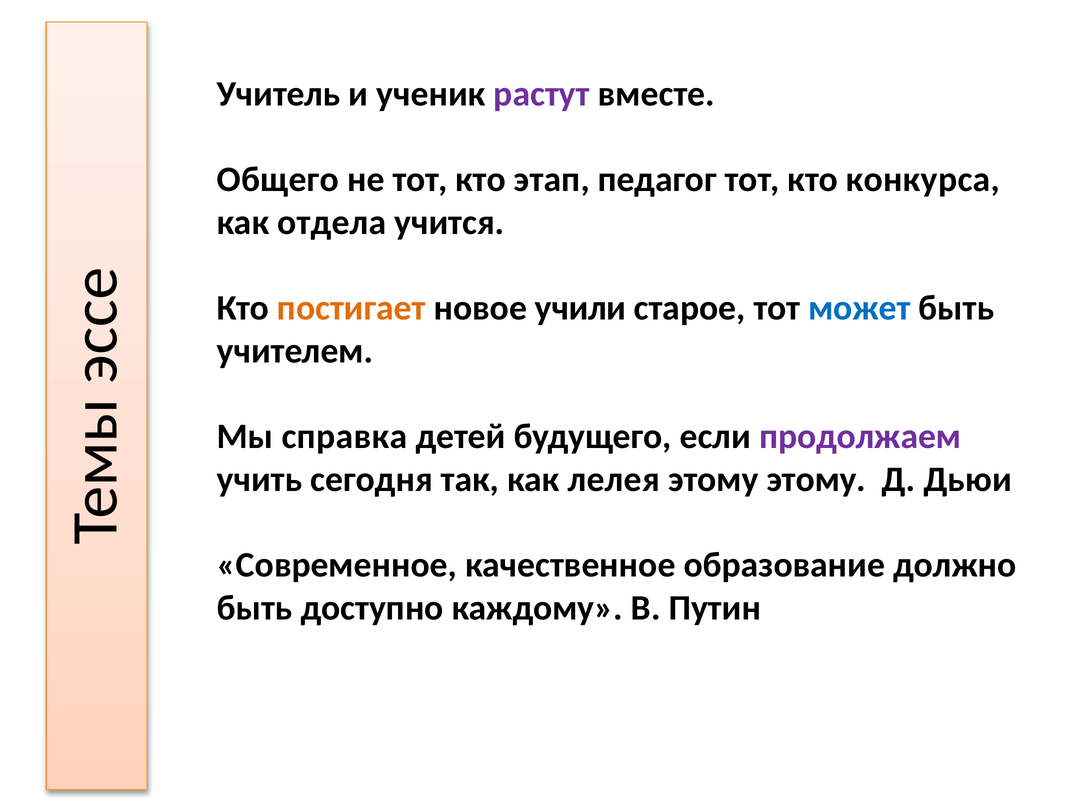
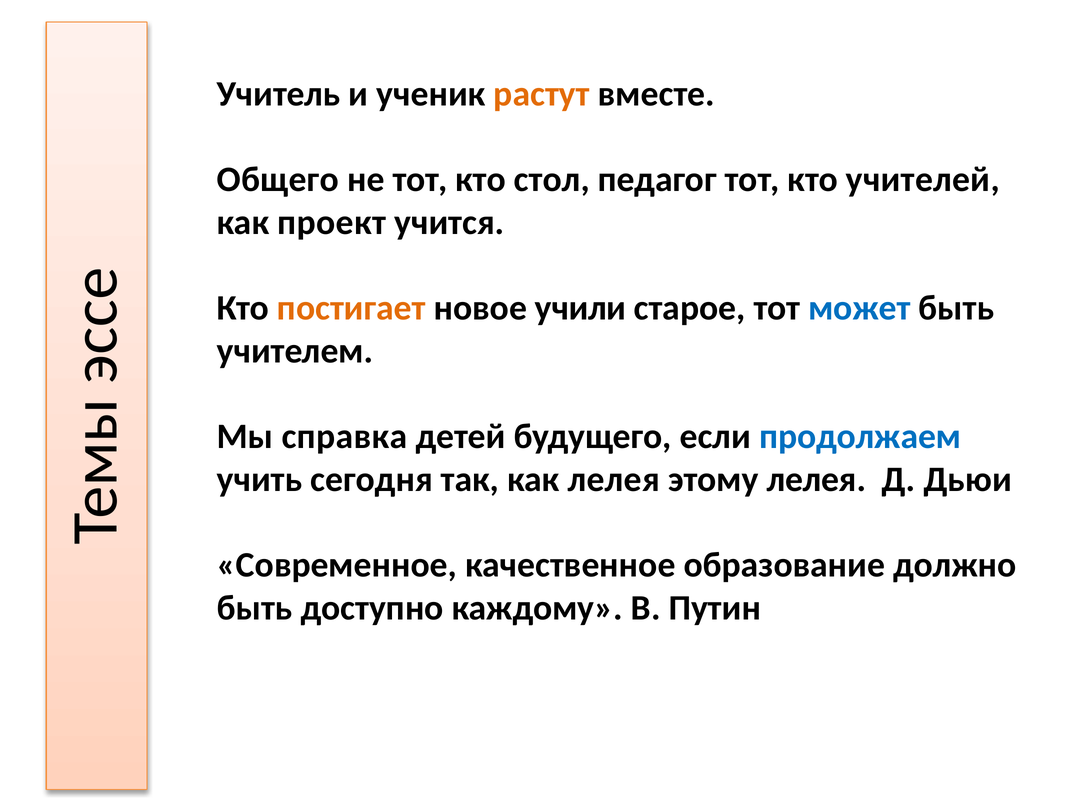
растут colour: purple -> orange
этап: этап -> стол
конкурса: конкурса -> учителей
отдела: отдела -> проект
продолжаем colour: purple -> blue
этому этому: этому -> лелея
